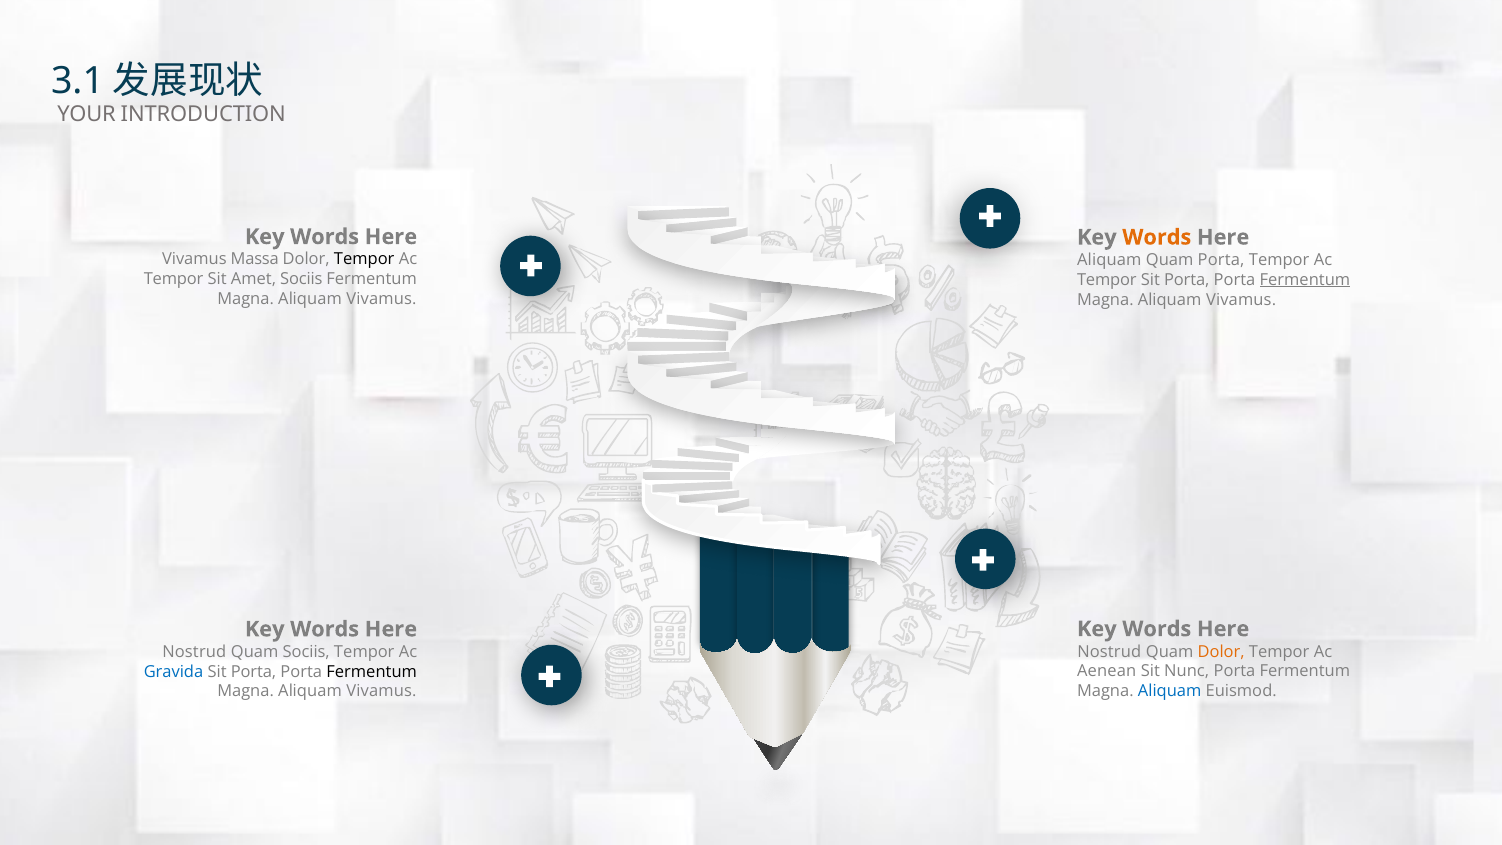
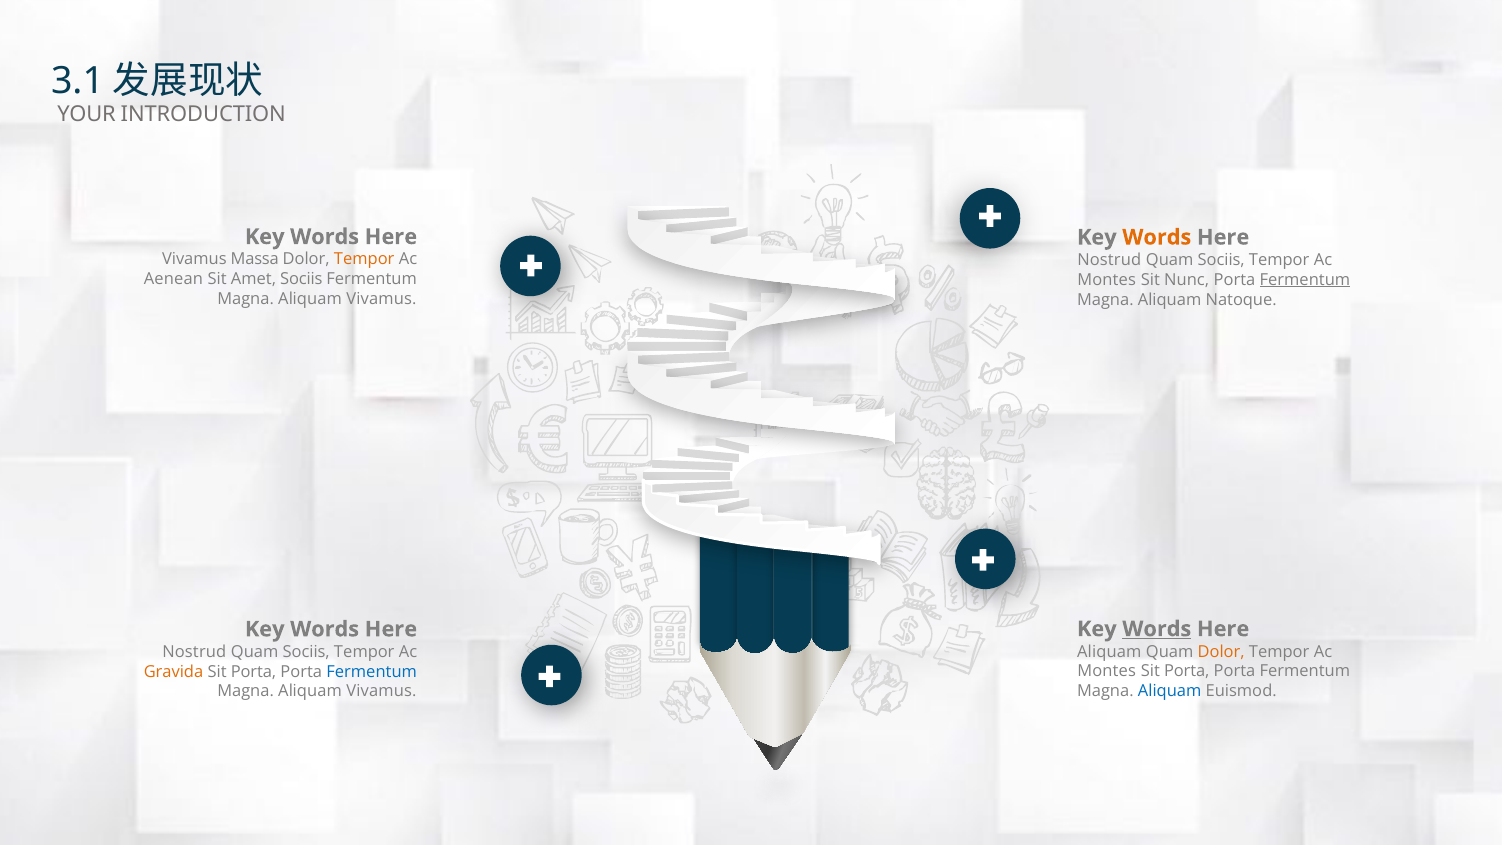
Tempor at (364, 259) colour: black -> orange
Aliquam at (1109, 260): Aliquam -> Nostrud
Porta at (1221, 260): Porta -> Sociis
Tempor at (174, 279): Tempor -> Aenean
Tempor at (1107, 280): Tempor -> Montes
Porta at (1187, 280): Porta -> Nunc
Vivamus at (1241, 300): Vivamus -> Natoque
Words at (1157, 629) underline: none -> present
Nostrud at (1109, 652): Nostrud -> Aliquam
Gravida colour: blue -> orange
Fermentum at (372, 672) colour: black -> blue
Aenean at (1107, 671): Aenean -> Montes
Nunc at (1187, 671): Nunc -> Porta
